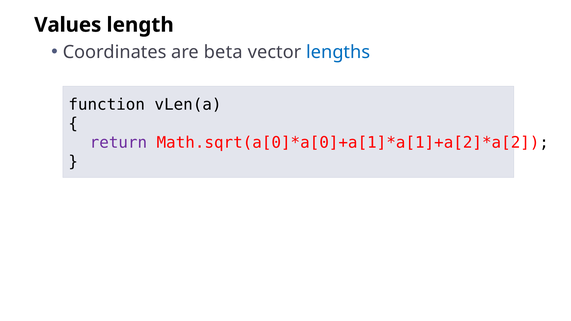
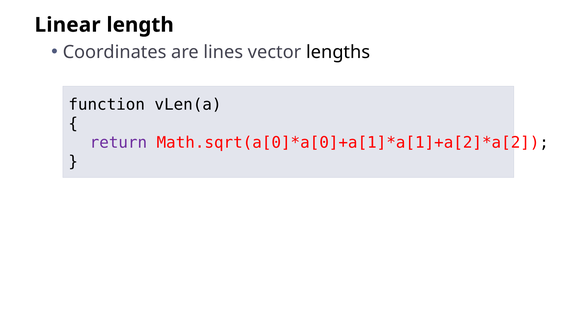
Values: Values -> Linear
beta: beta -> lines
lengths colour: blue -> black
